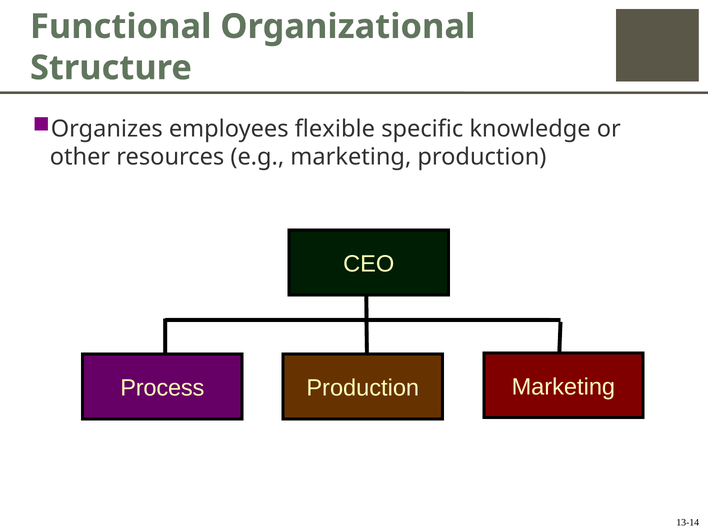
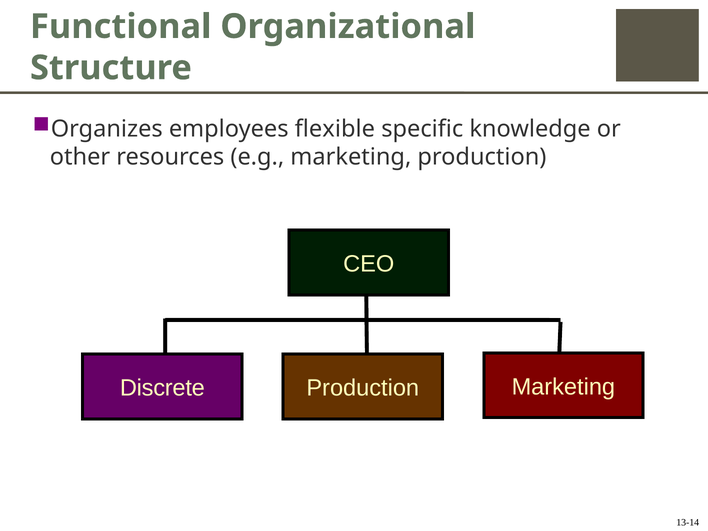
Process: Process -> Discrete
